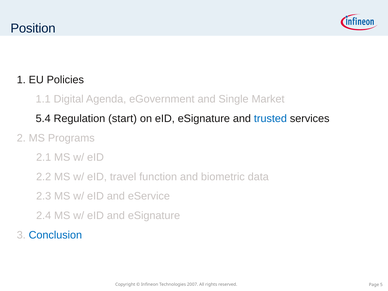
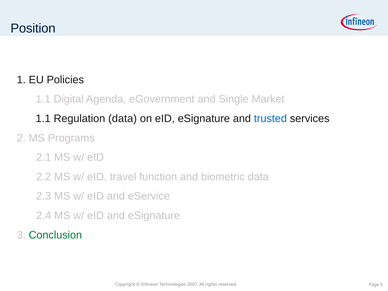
5.4 at (43, 119): 5.4 -> 1.1
Regulation start: start -> data
Conclusion colour: blue -> green
